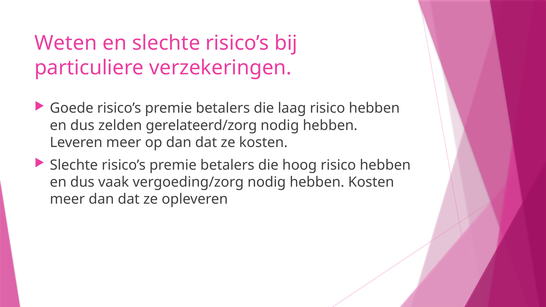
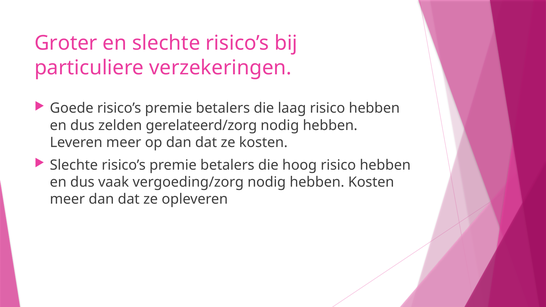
Weten: Weten -> Groter
